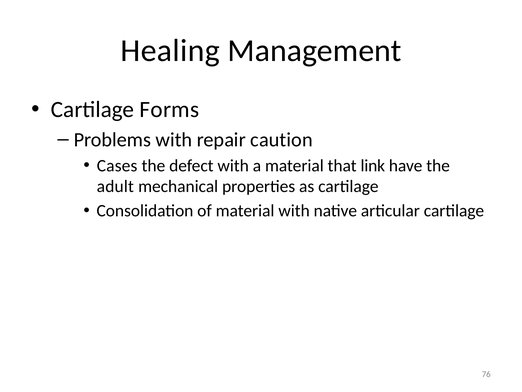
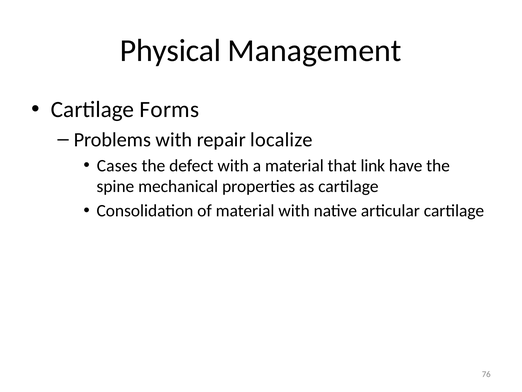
Healing: Healing -> Physical
caution: caution -> localize
adult: adult -> spine
